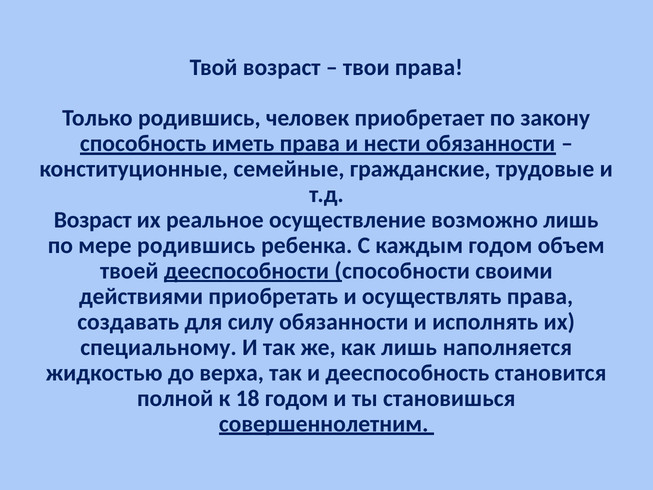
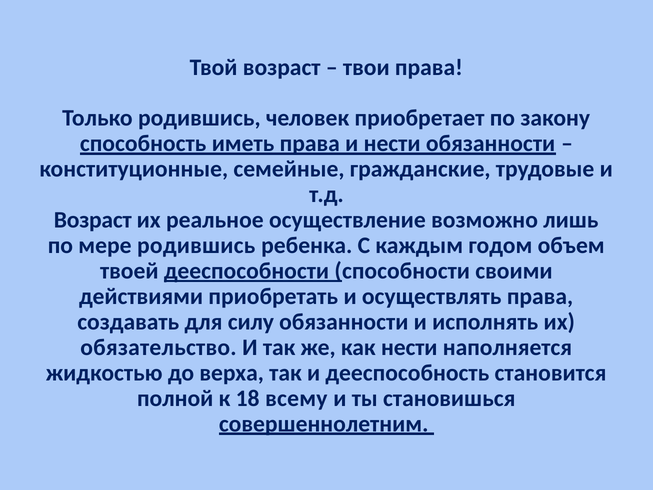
специальному: специальному -> обязательство
как лишь: лишь -> нести
18 годом: годом -> всему
